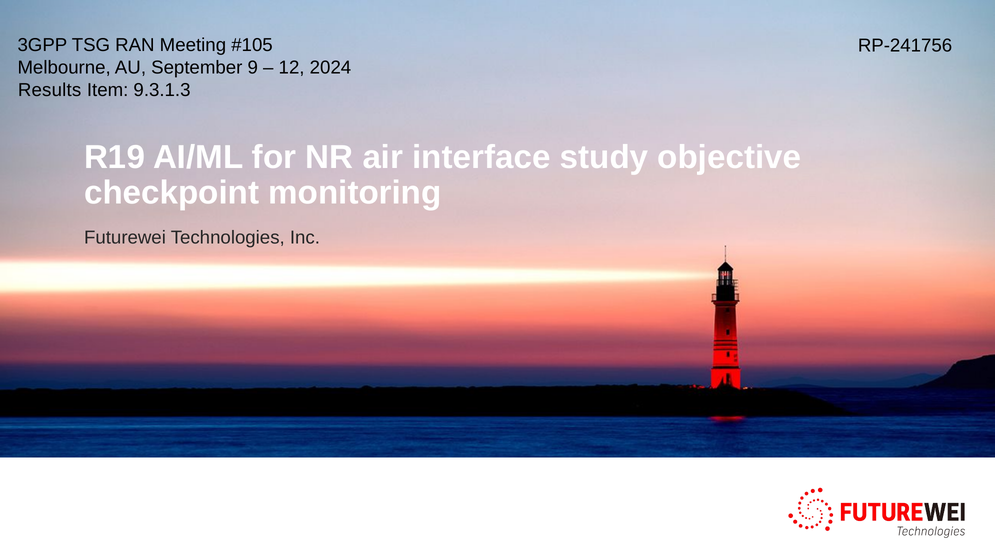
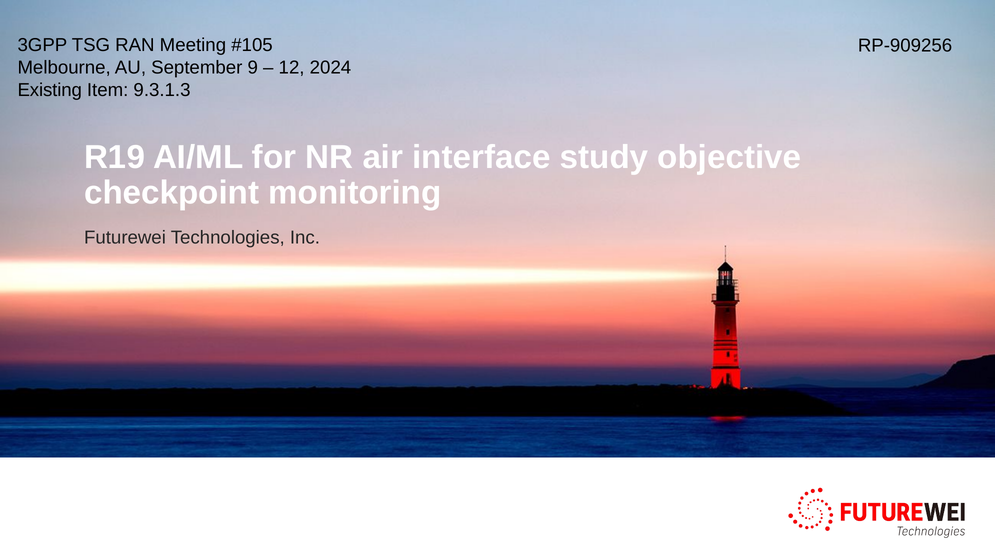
RP-241756: RP-241756 -> RP-909256
Results: Results -> Existing
